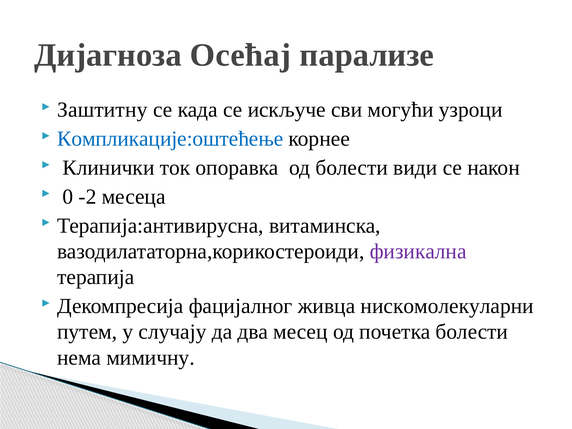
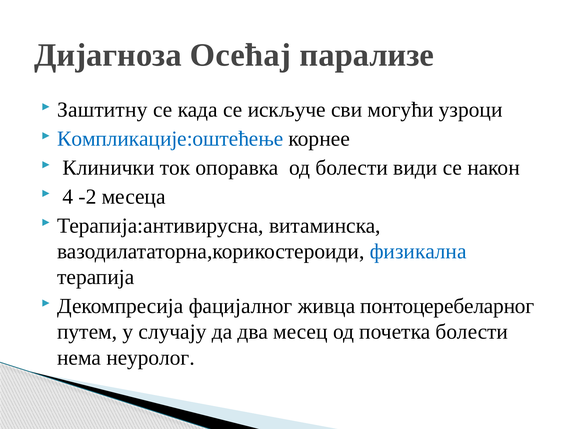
0: 0 -> 4
физикална colour: purple -> blue
нискомолекуларни: нискомолекуларни -> понтоцеребеларног
мимичну: мимичну -> неуролог
